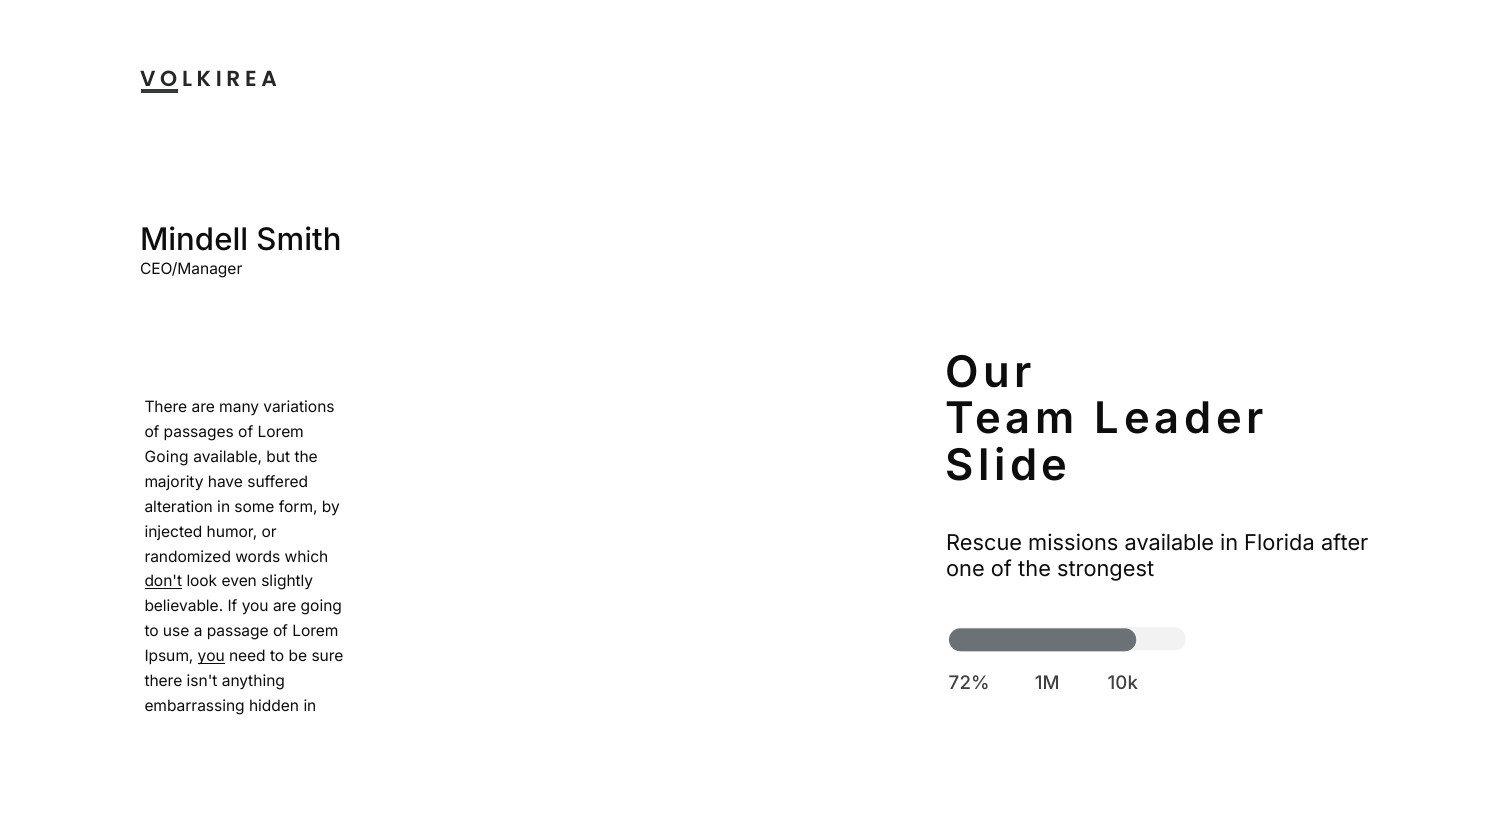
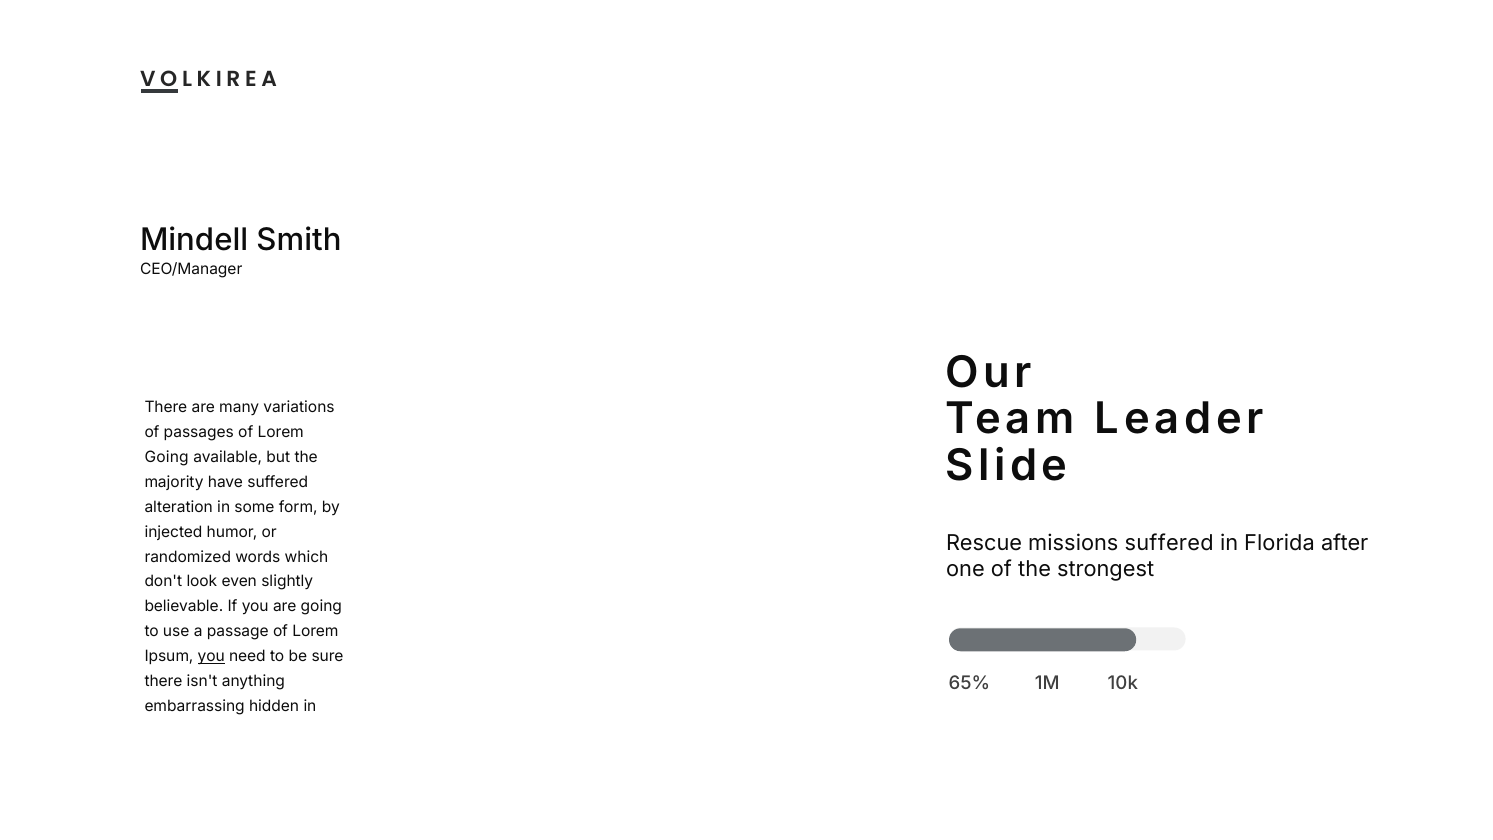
missions available: available -> suffered
don't underline: present -> none
72%: 72% -> 65%
